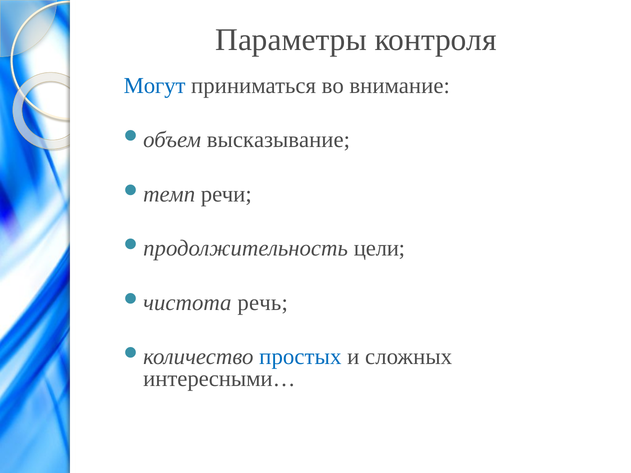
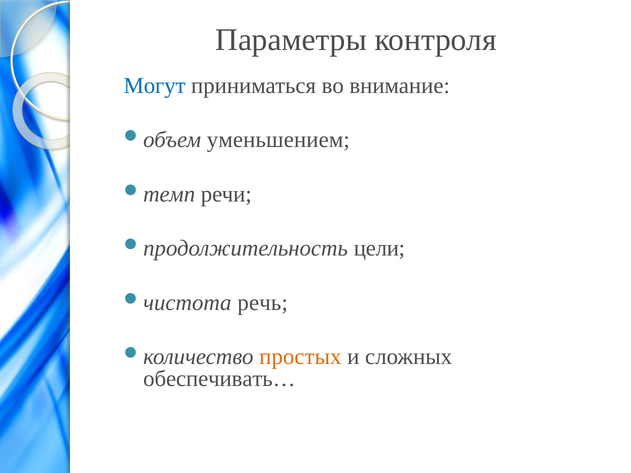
высказывание: высказывание -> уменьшением
простых colour: blue -> orange
интересными…: интересными… -> обеспечивать…
